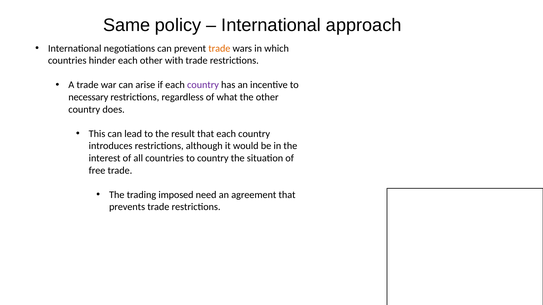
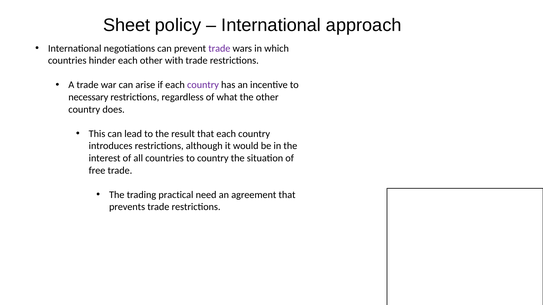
Same: Same -> Sheet
trade at (219, 48) colour: orange -> purple
imposed: imposed -> practical
